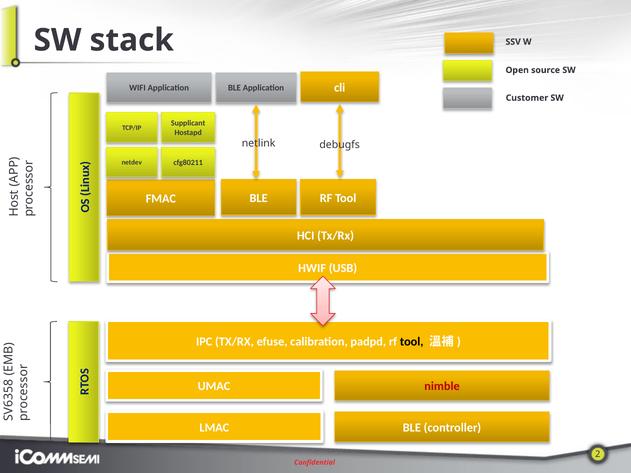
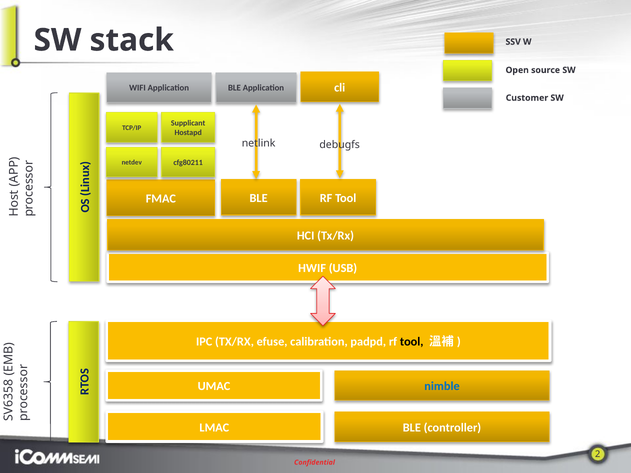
nimble colour: red -> blue
